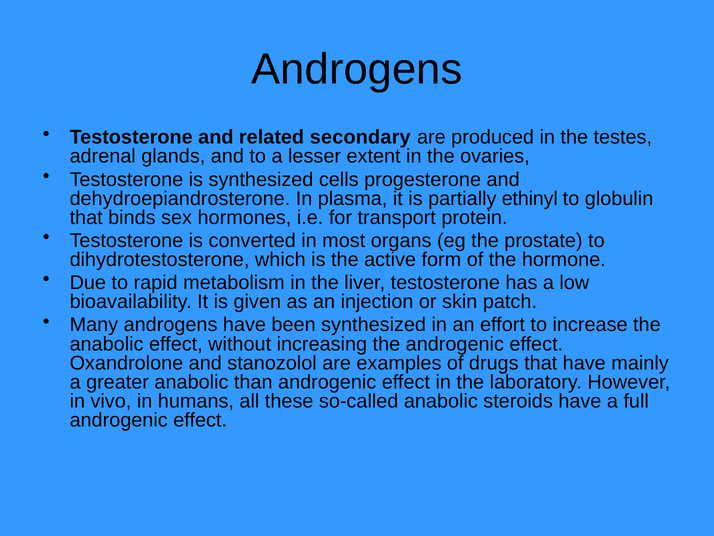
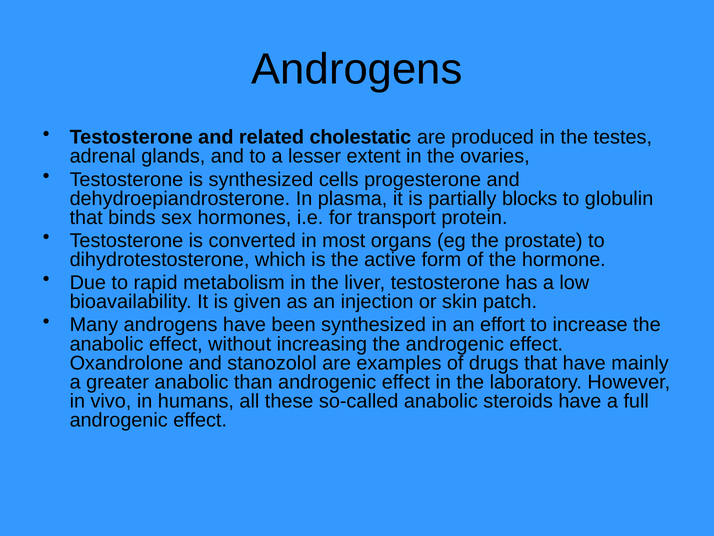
secondary: secondary -> cholestatic
ethinyl: ethinyl -> blocks
